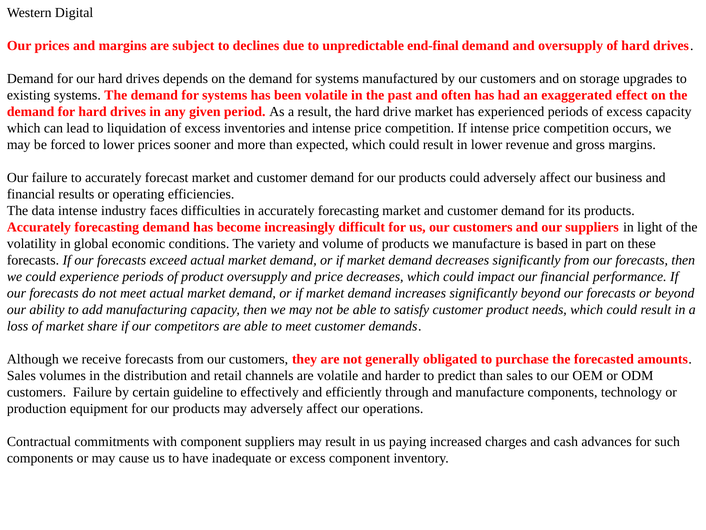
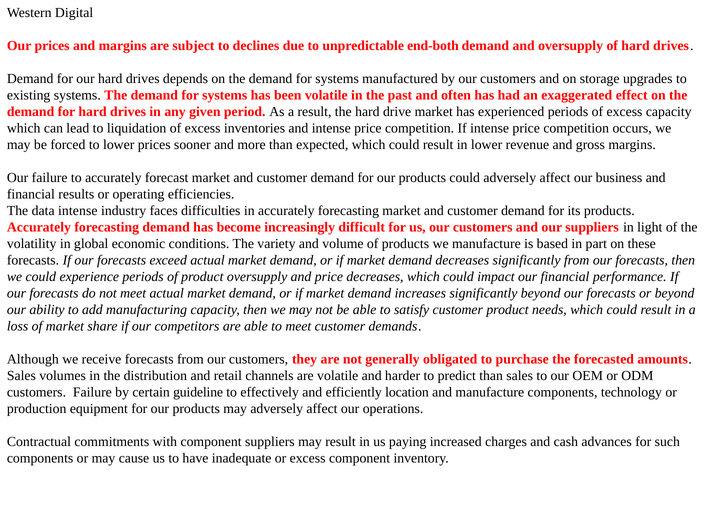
end-final: end-final -> end-both
through: through -> location
